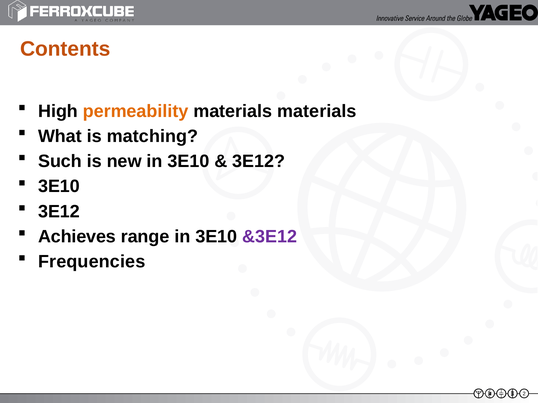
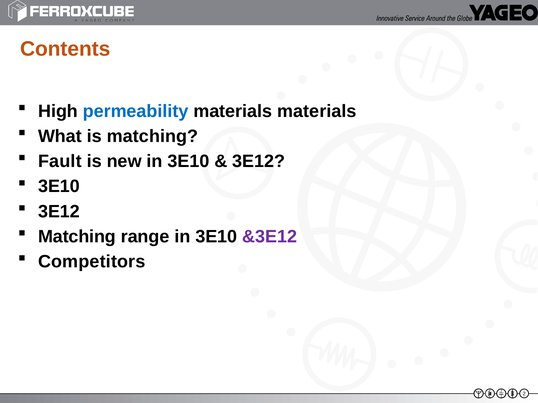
permeability colour: orange -> blue
Such: Such -> Fault
Achieves at (77, 237): Achieves -> Matching
Frequencies: Frequencies -> Competitors
